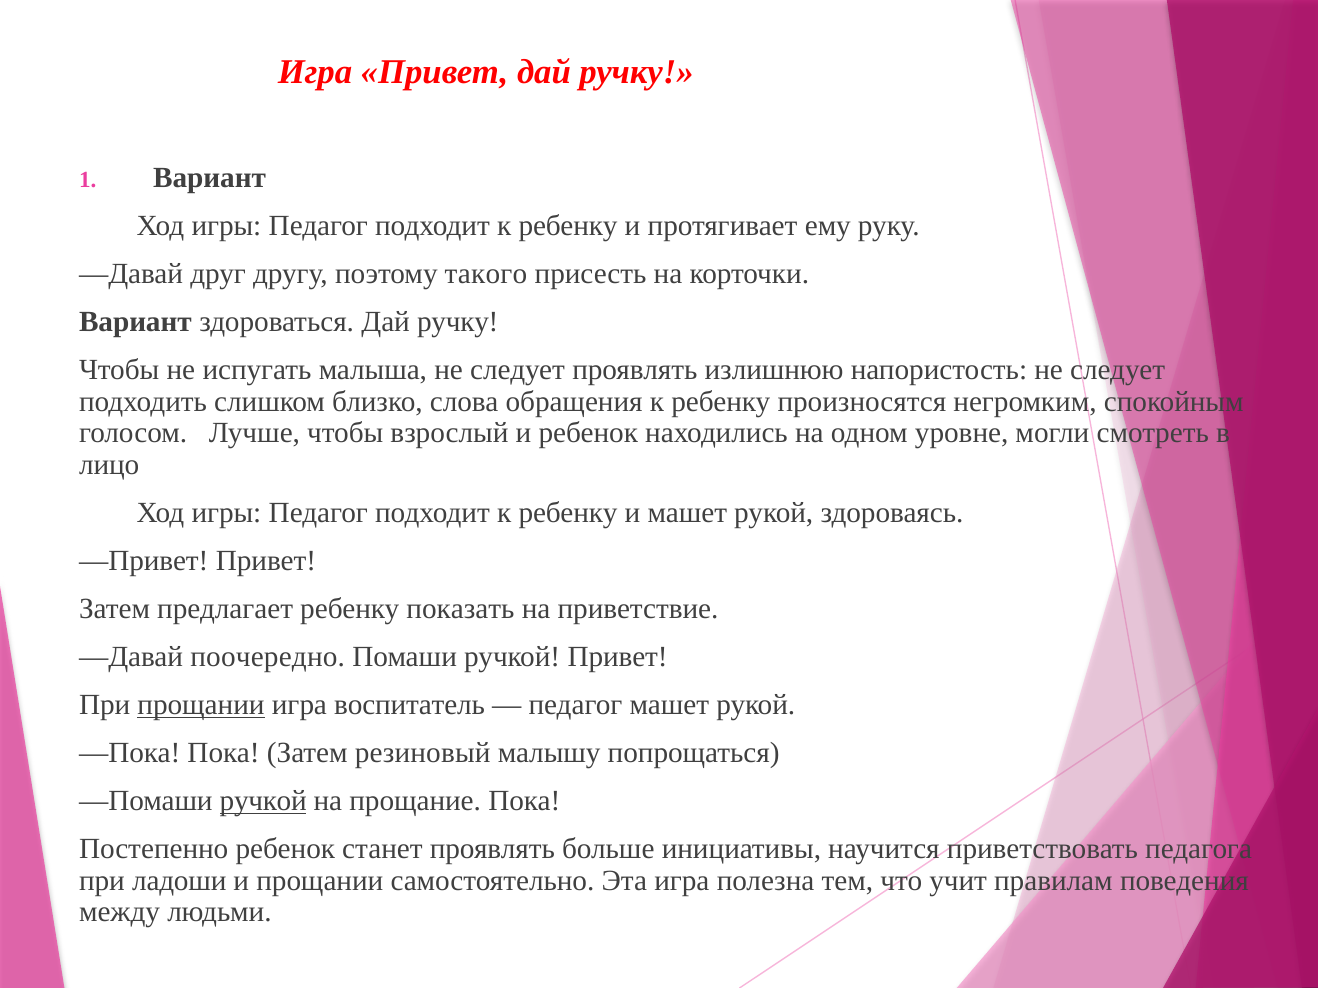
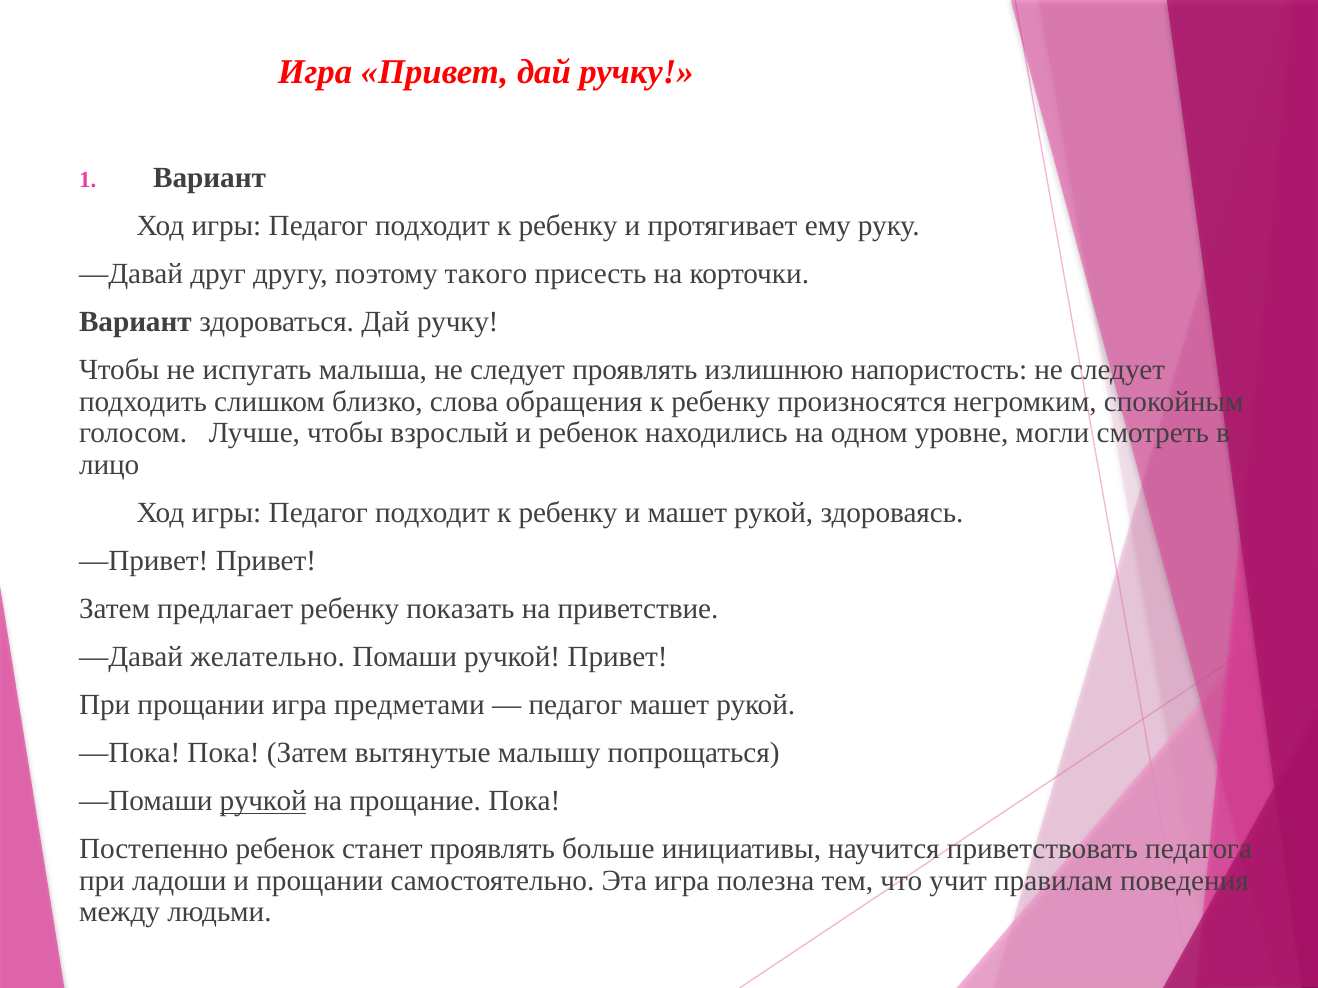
поочередно: поочередно -> желательно
прощании at (201, 705) underline: present -> none
воспитатель: воспитатель -> предметами
резиновый: резиновый -> вытянутые
